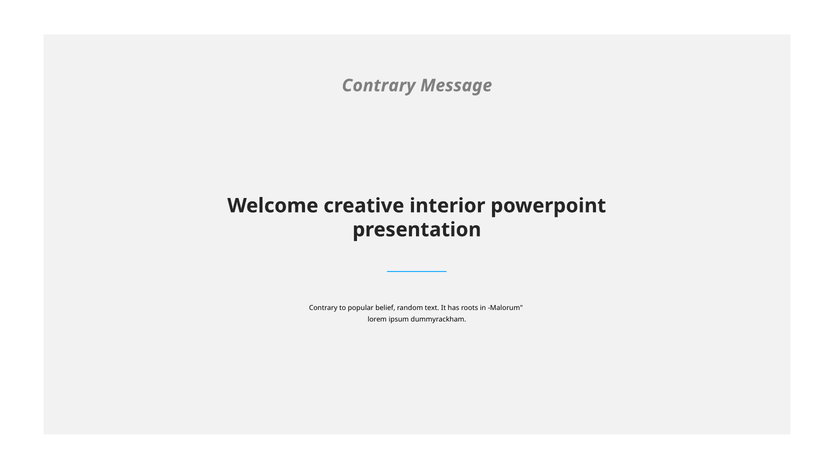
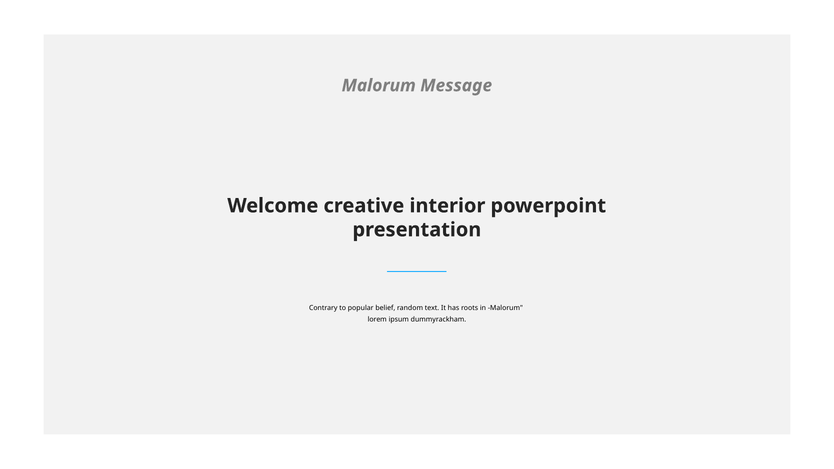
Contrary at (379, 86): Contrary -> Malorum
